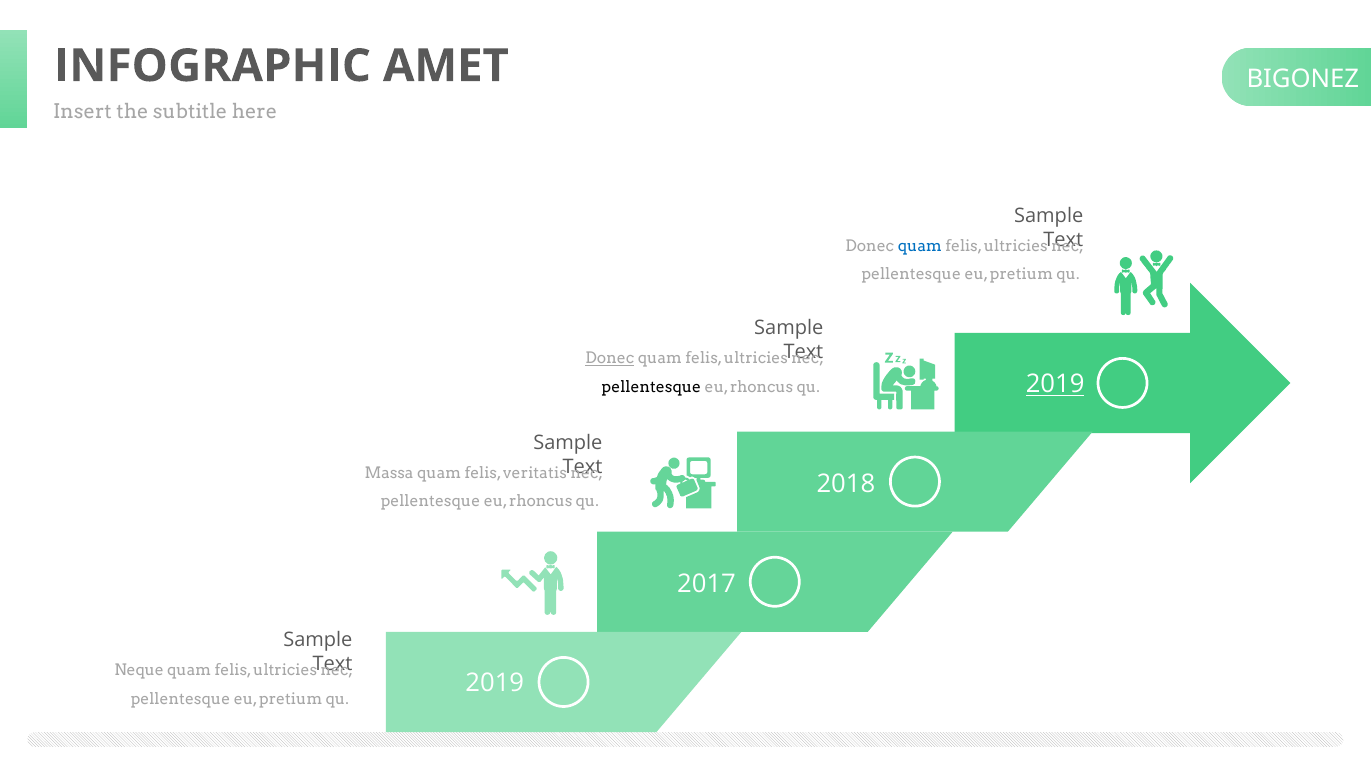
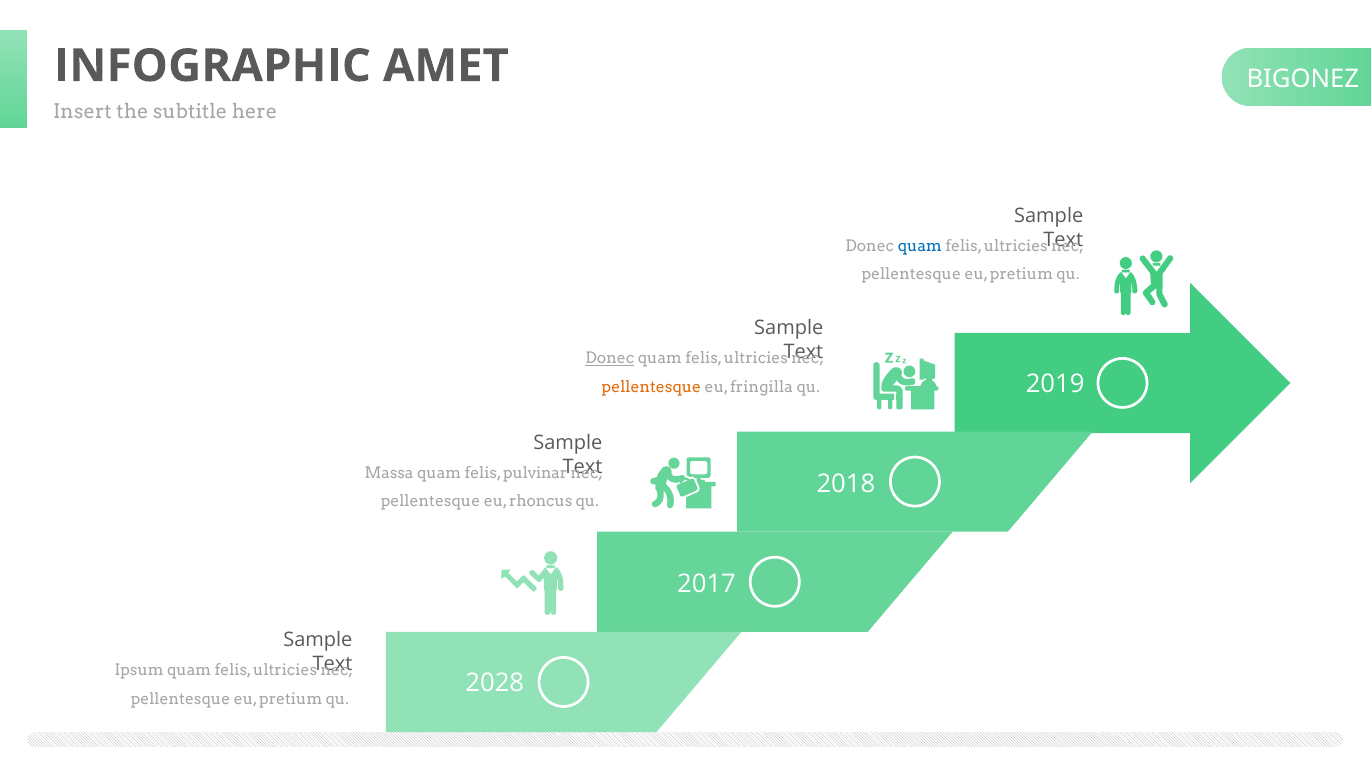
2019 at (1055, 385) underline: present -> none
pellentesque at (651, 387) colour: black -> orange
rhoncus at (762, 387): rhoncus -> fringilla
veritatis: veritatis -> pulvinar
Neque: Neque -> Ipsum
2019 at (495, 684): 2019 -> 2028
